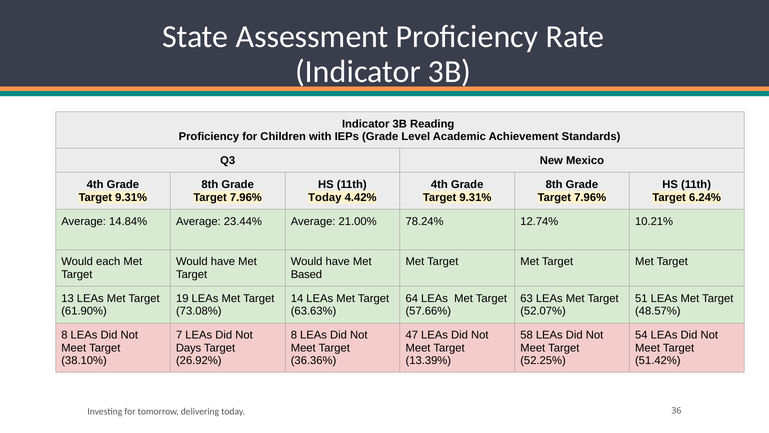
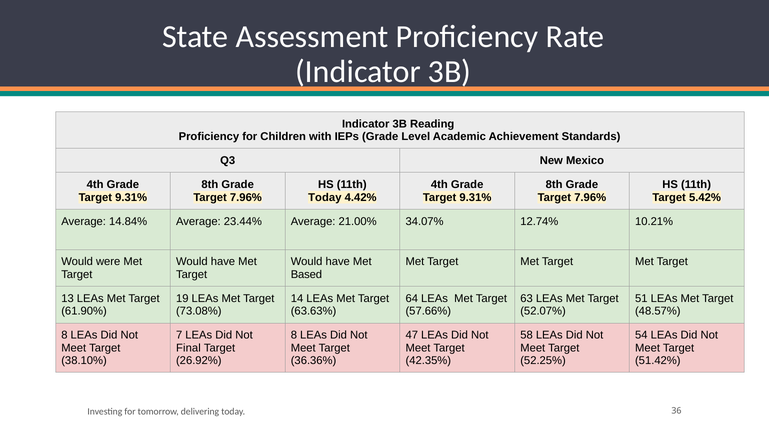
6.24%: 6.24% -> 5.42%
78.24%: 78.24% -> 34.07%
each: each -> were
Days: Days -> Final
13.39%: 13.39% -> 42.35%
